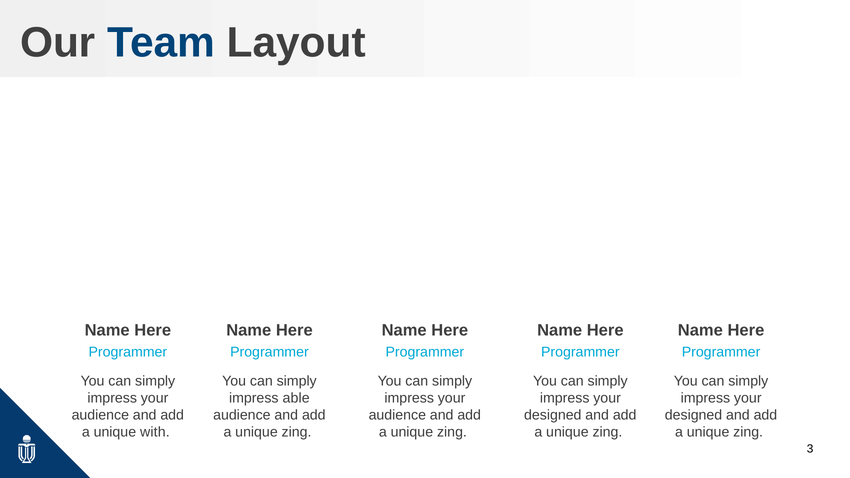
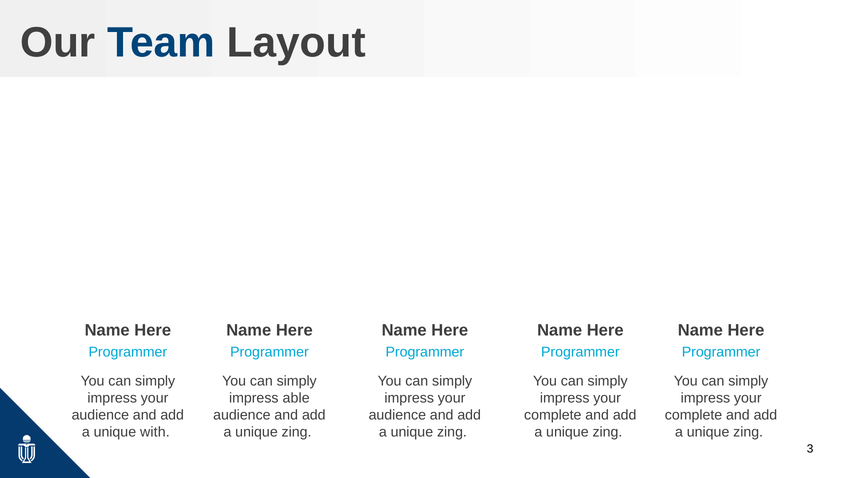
designed at (553, 415): designed -> complete
designed at (694, 415): designed -> complete
